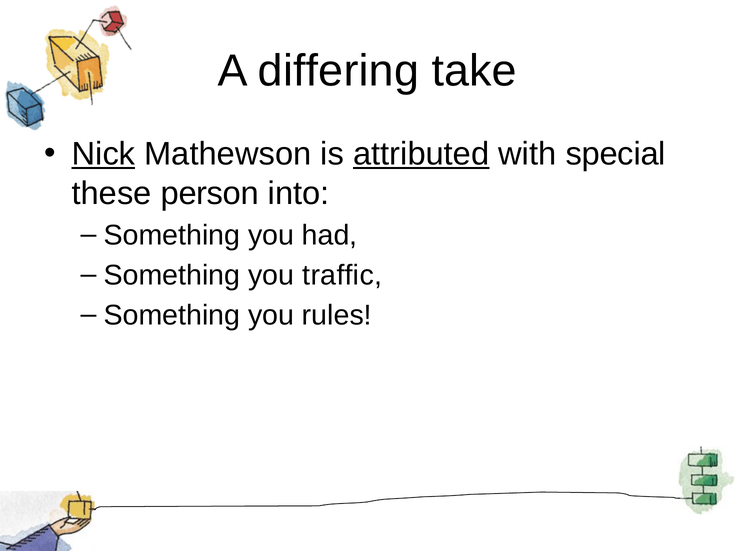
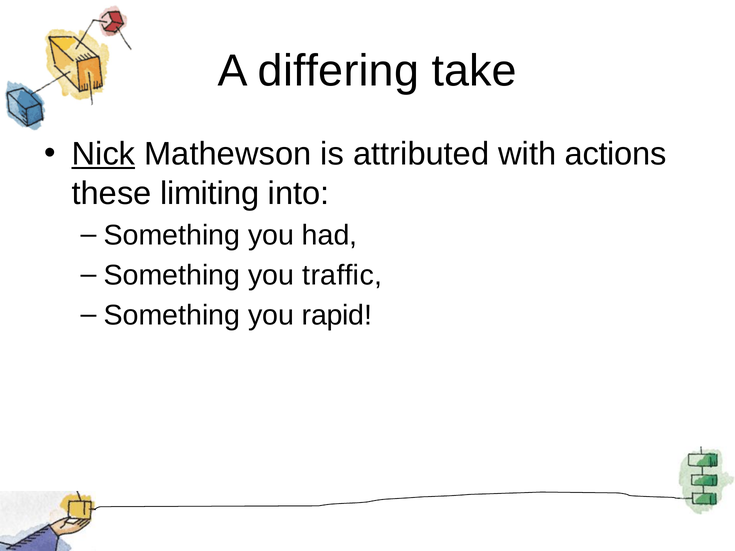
attributed underline: present -> none
special: special -> actions
person: person -> limiting
rules: rules -> rapid
